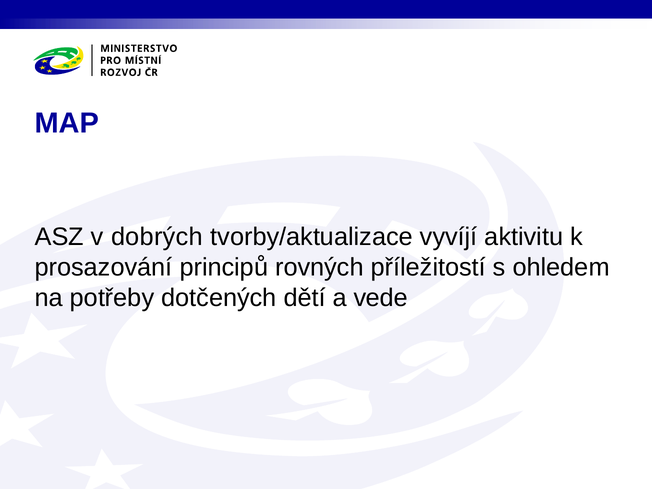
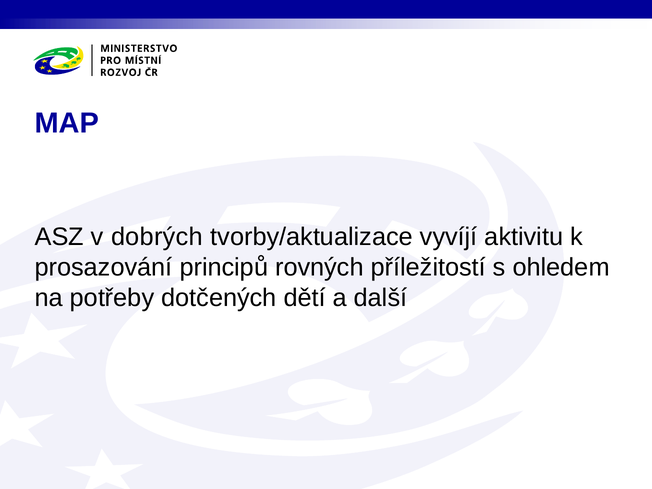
vede: vede -> další
